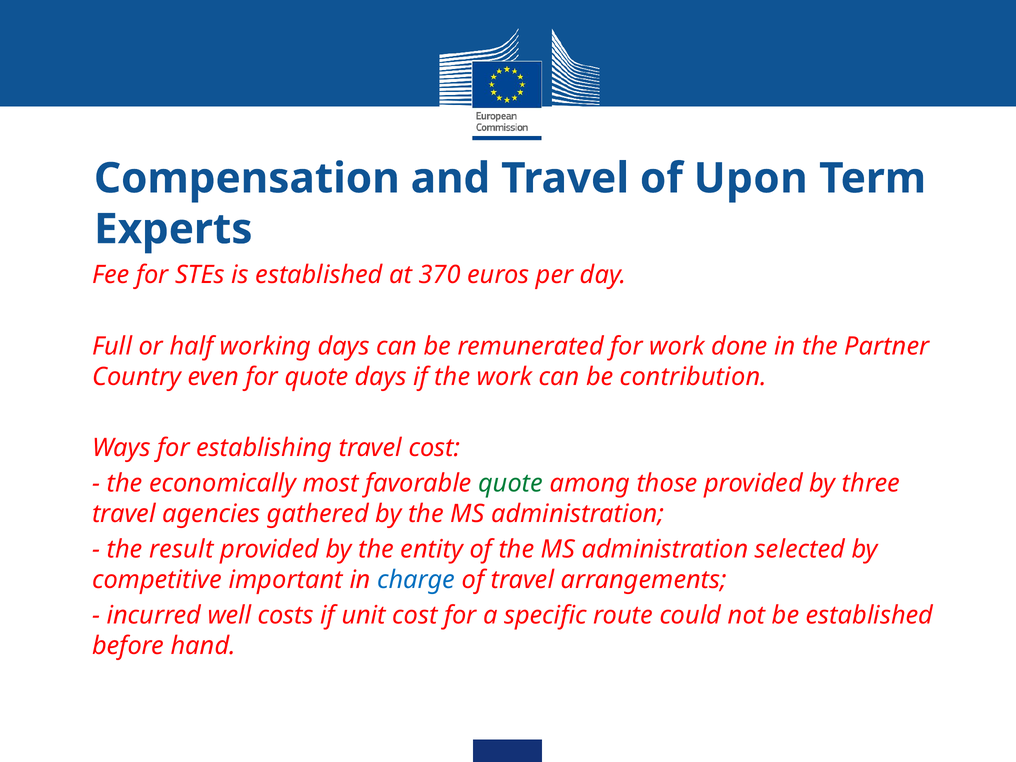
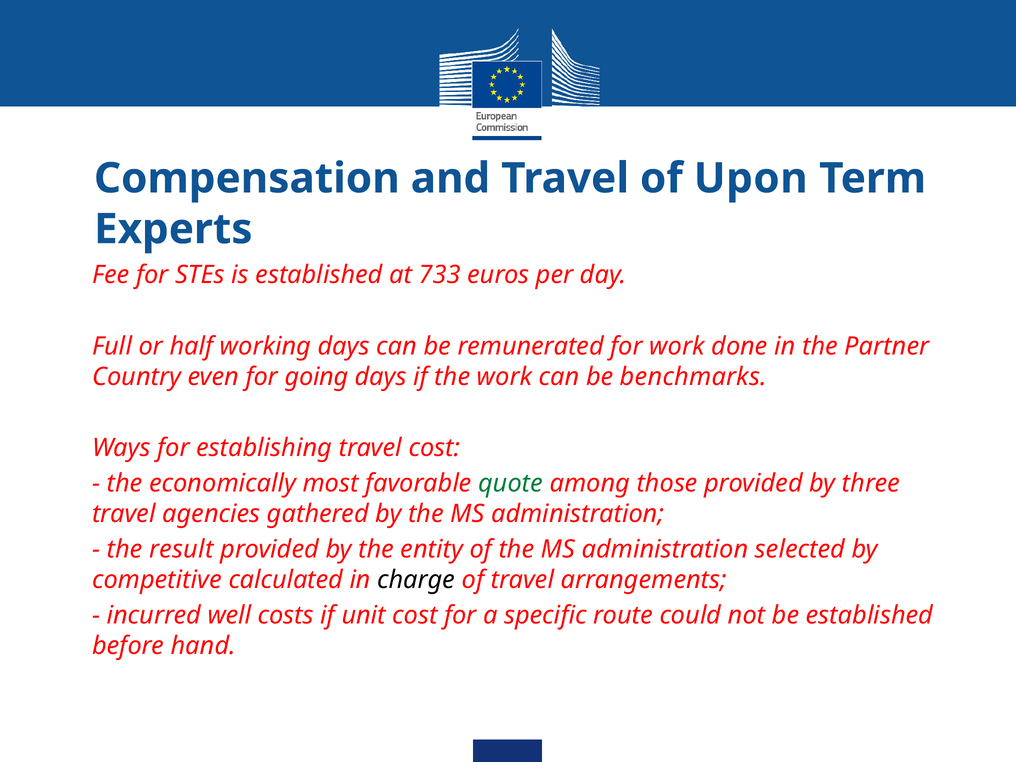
370: 370 -> 733
for quote: quote -> going
contribution: contribution -> benchmarks
important: important -> calculated
charge colour: blue -> black
